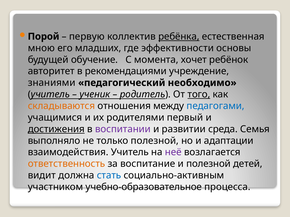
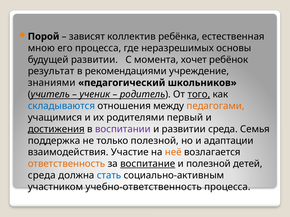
первую: первую -> зависят
ребёнка underline: present -> none
его младших: младших -> процесса
эффективности: эффективности -> неразрешимых
будущей обучение: обучение -> развитии
авторитет: авторитет -> результат
необходимо: необходимо -> школьников
складываются colour: orange -> blue
педагогами colour: blue -> orange
выполняло: выполняло -> поддержка
взаимодействия Учитель: Учитель -> Участие
неё colour: purple -> orange
воспитание underline: none -> present
видит at (42, 176): видит -> среда
учебно-образовательное: учебно-образовательное -> учебно-ответственность
